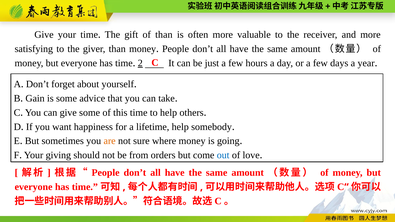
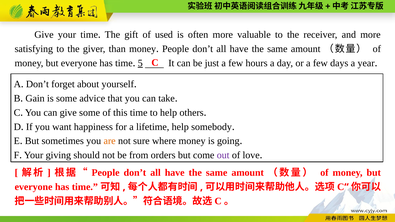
of than: than -> used
2: 2 -> 5
out colour: blue -> purple
